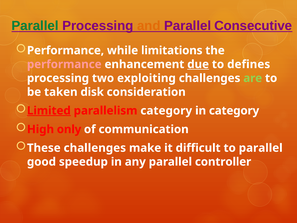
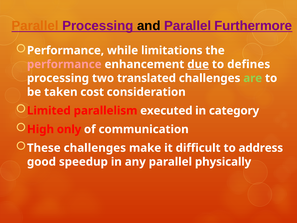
Parallel at (35, 26) colour: green -> orange
and colour: orange -> black
Consecutive: Consecutive -> Furthermore
exploiting: exploiting -> translated
disk: disk -> cost
Limited underline: present -> none
parallelism category: category -> executed
to parallel: parallel -> address
controller: controller -> physically
